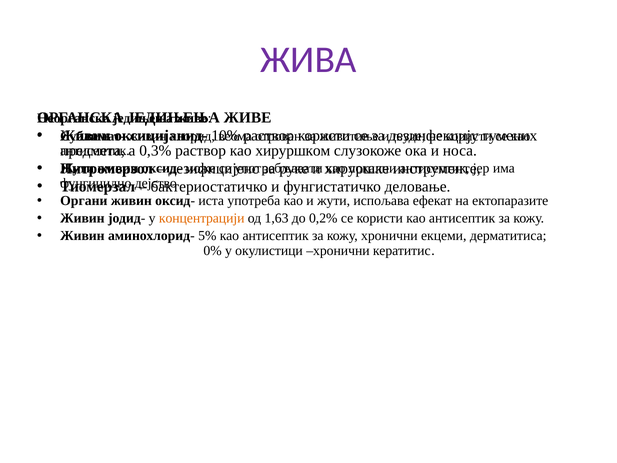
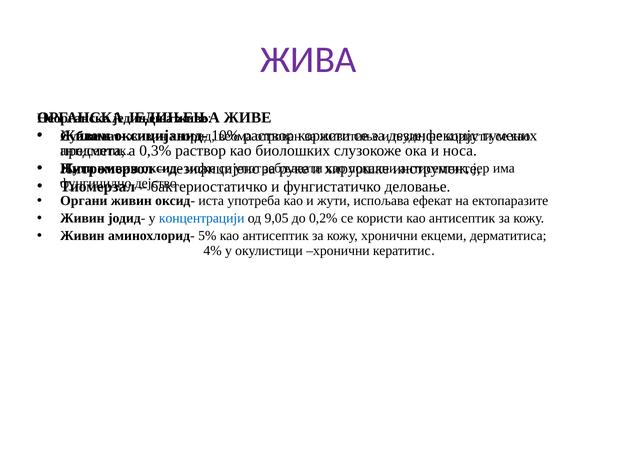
хируршком: хируршком -> биолошких
концентрацији colour: orange -> blue
1,63: 1,63 -> 9,05
0%: 0% -> 4%
